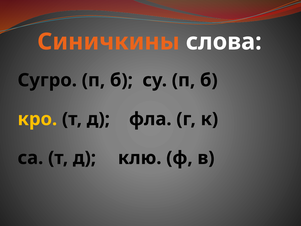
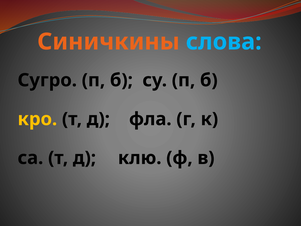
слова colour: white -> light blue
